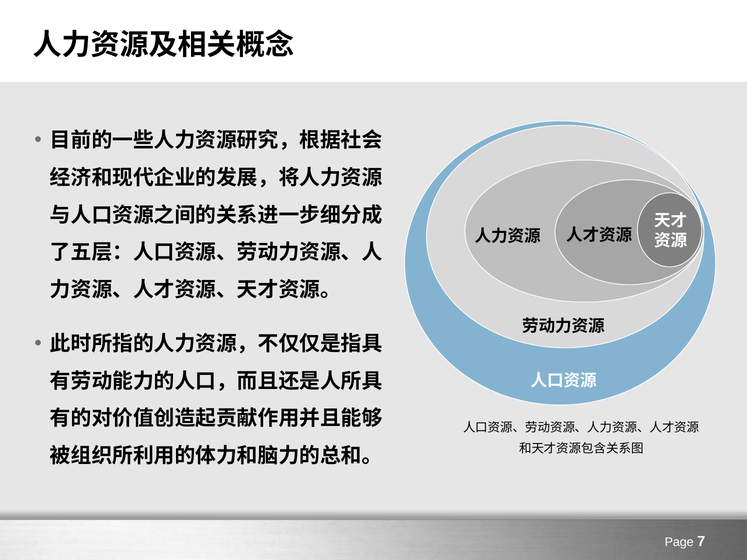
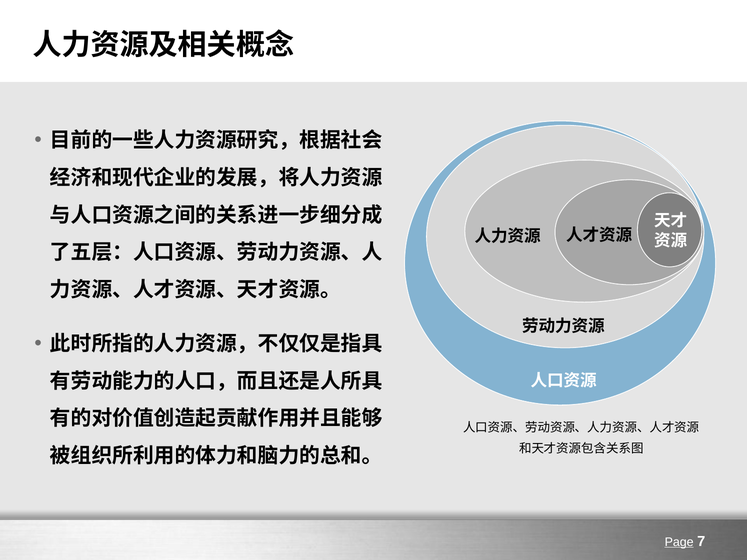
Page underline: none -> present
